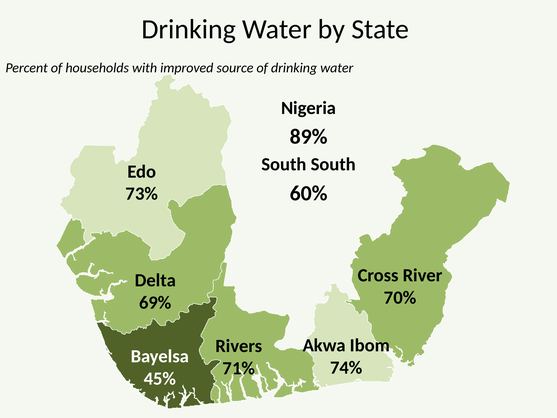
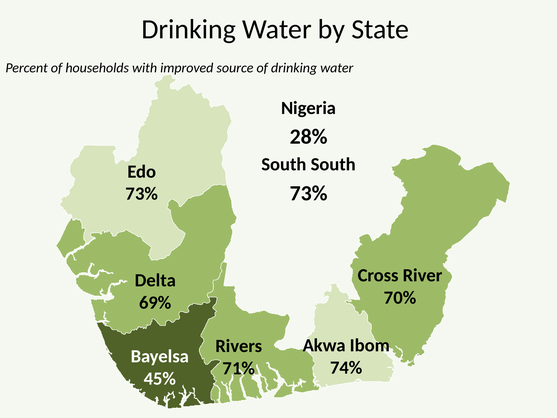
89%: 89% -> 28%
60% at (309, 193): 60% -> 73%
